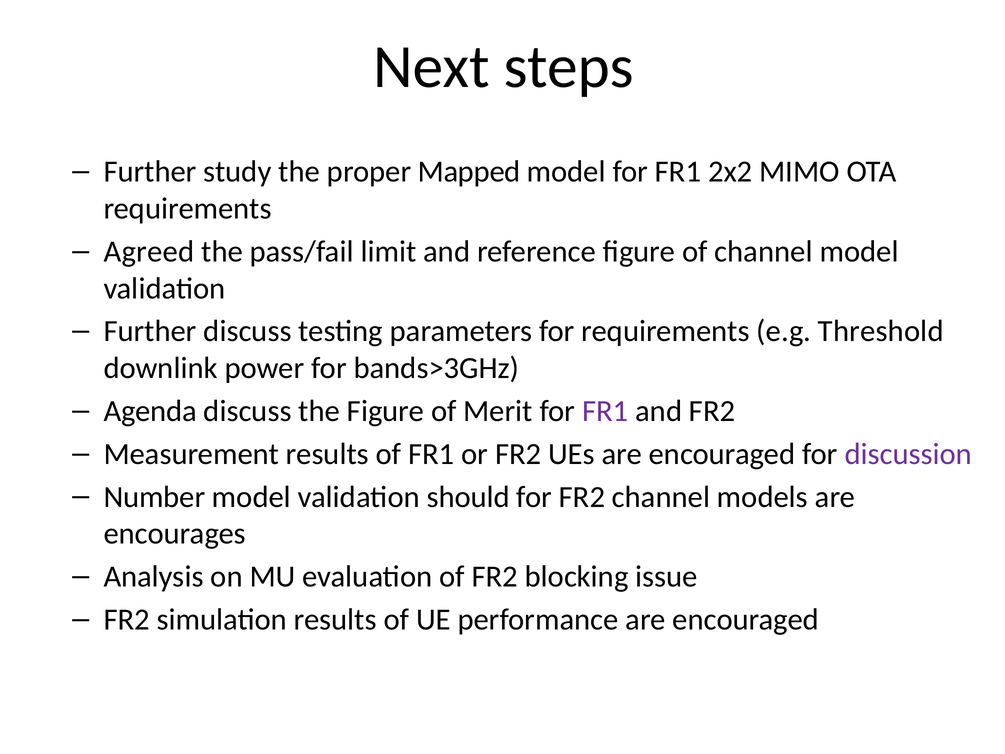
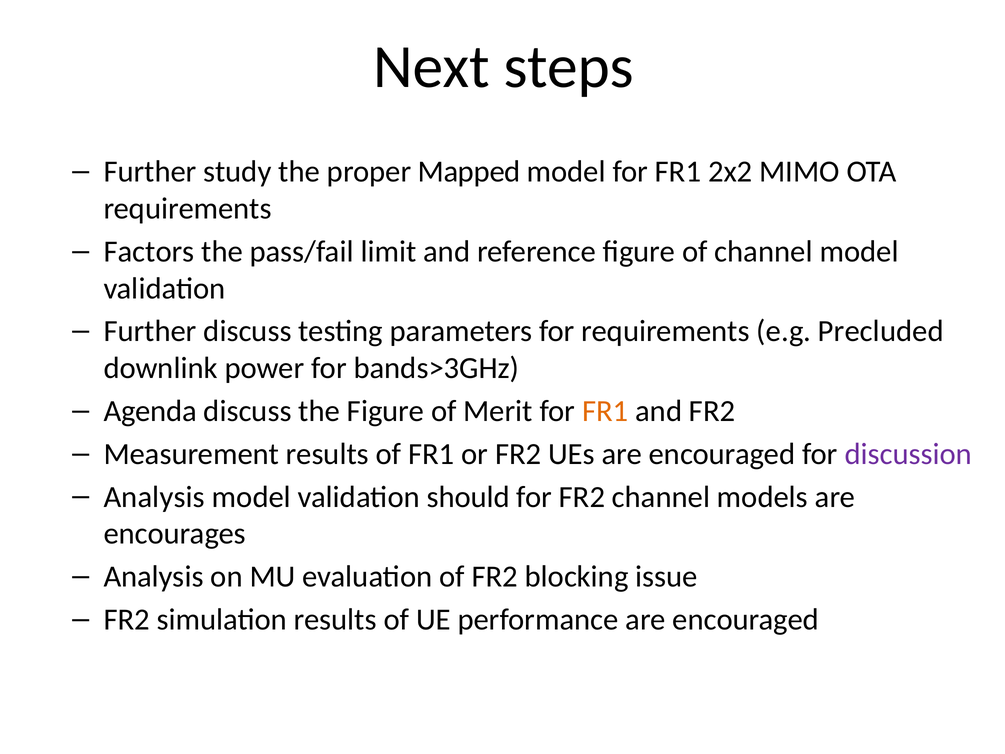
Agreed: Agreed -> Factors
Threshold: Threshold -> Precluded
FR1 at (605, 411) colour: purple -> orange
Number at (154, 497): Number -> Analysis
